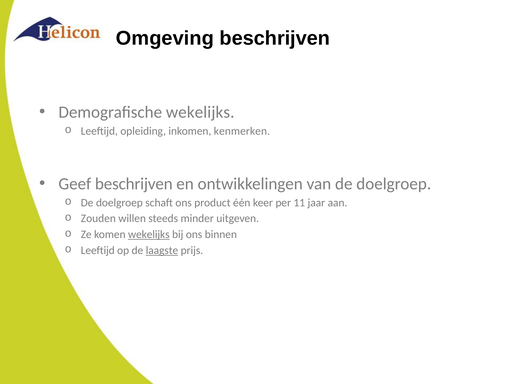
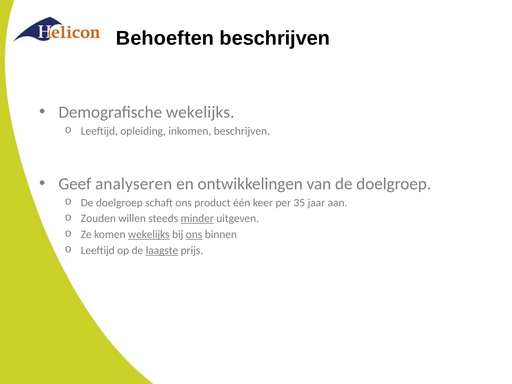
Omgeving: Omgeving -> Behoeften
inkomen kenmerken: kenmerken -> beschrijven
Geef beschrijven: beschrijven -> analyseren
11: 11 -> 35
minder underline: none -> present
ons at (194, 234) underline: none -> present
